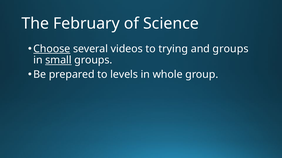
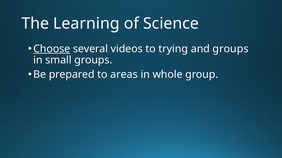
February: February -> Learning
small underline: present -> none
levels: levels -> areas
